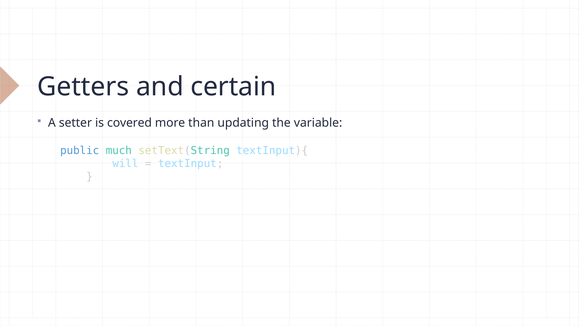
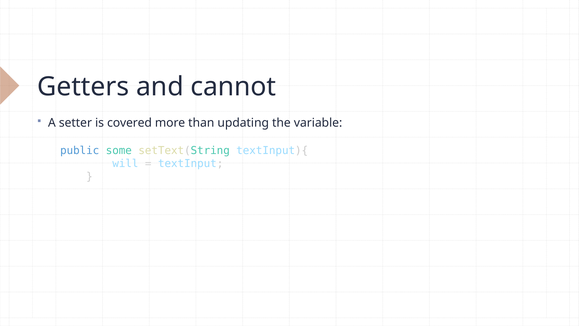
certain: certain -> cannot
much: much -> some
